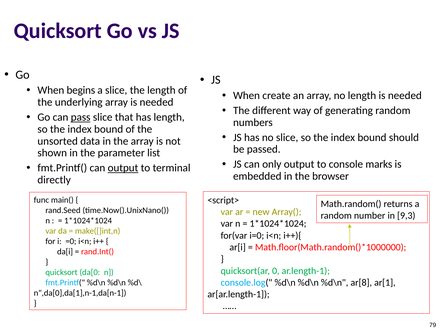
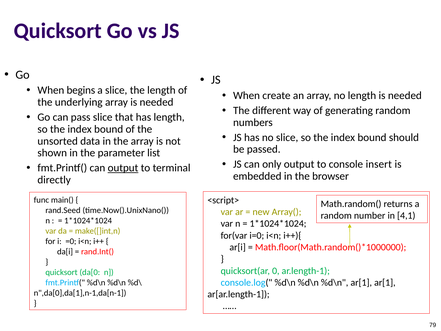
pass underline: present -> none
marks: marks -> insert
9,3: 9,3 -> 4,1
%d\n ar[8: ar[8 -> ar[1
